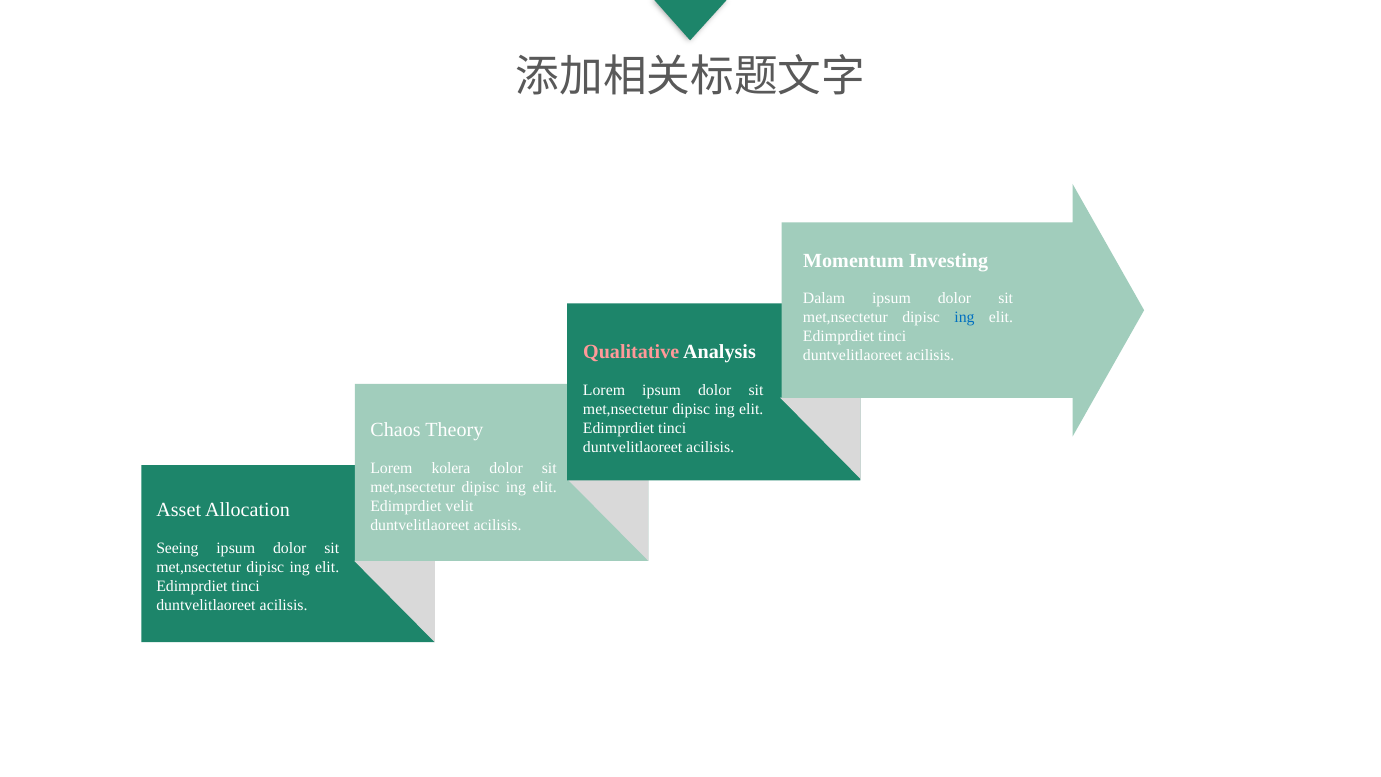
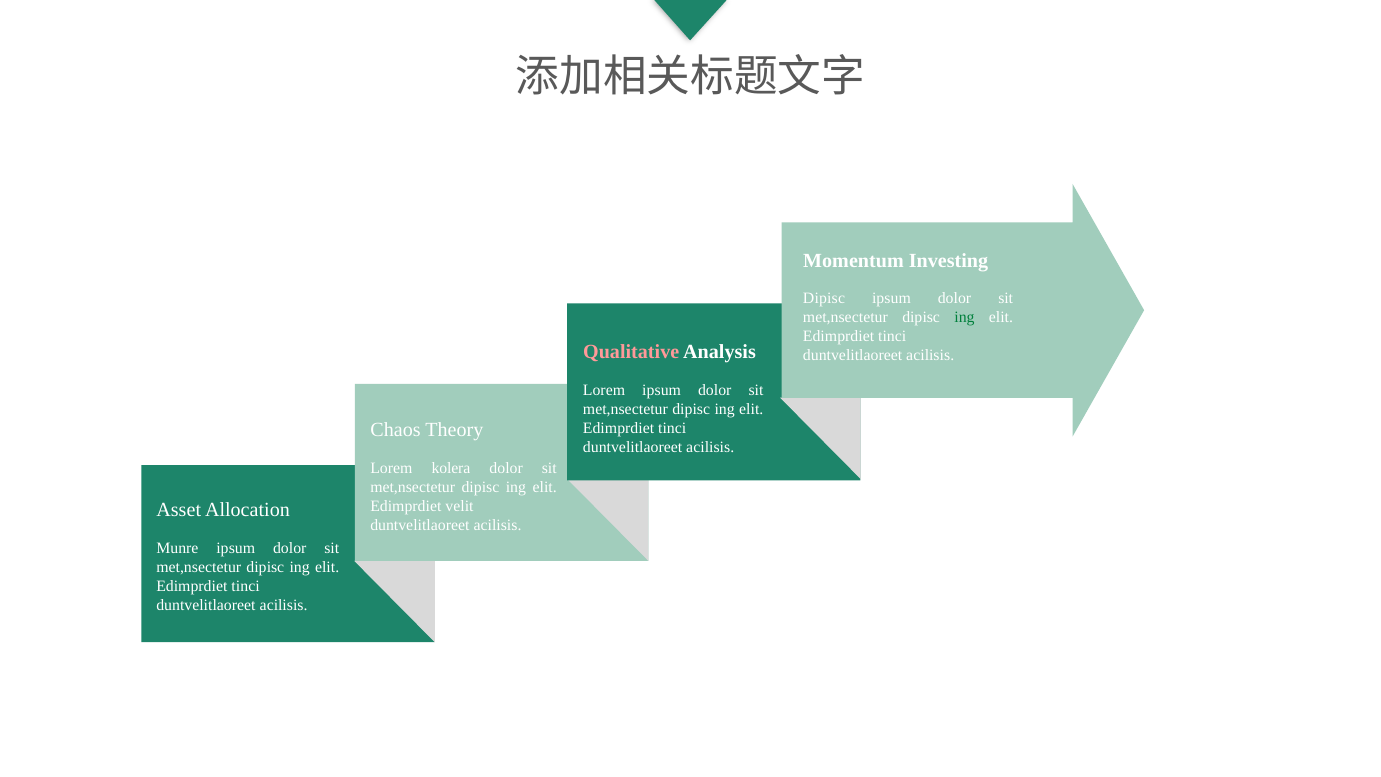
Dalam at (824, 298): Dalam -> Dipisc
ing at (965, 317) colour: blue -> green
Seeing: Seeing -> Munre
